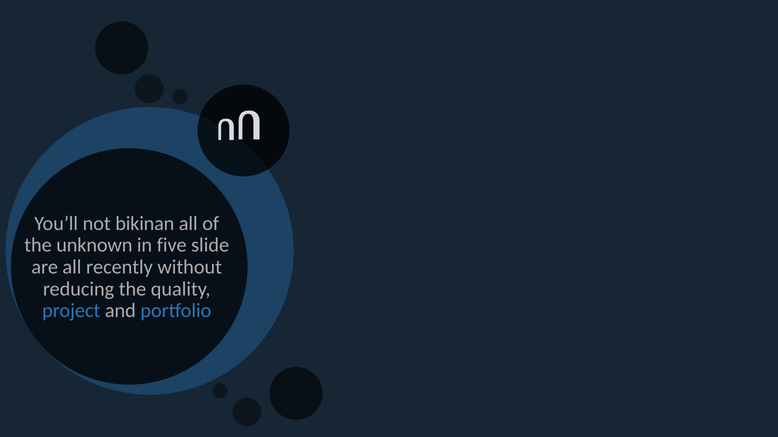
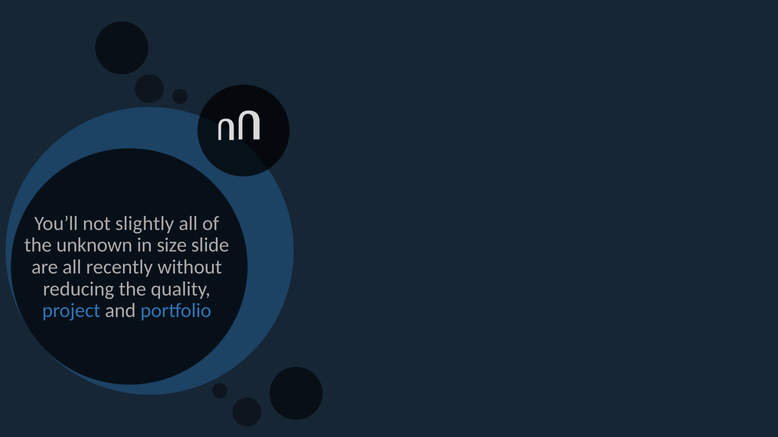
bikinan: bikinan -> slightly
five: five -> size
